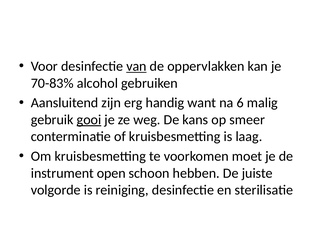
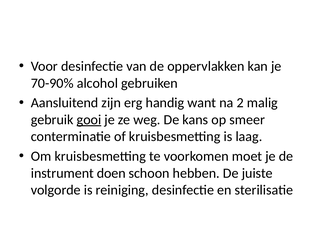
van underline: present -> none
70-83%: 70-83% -> 70-90%
6: 6 -> 2
open: open -> doen
